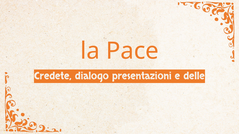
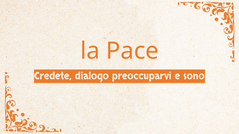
presentazioni: presentazioni -> preoccuparvi
delle: delle -> sono
